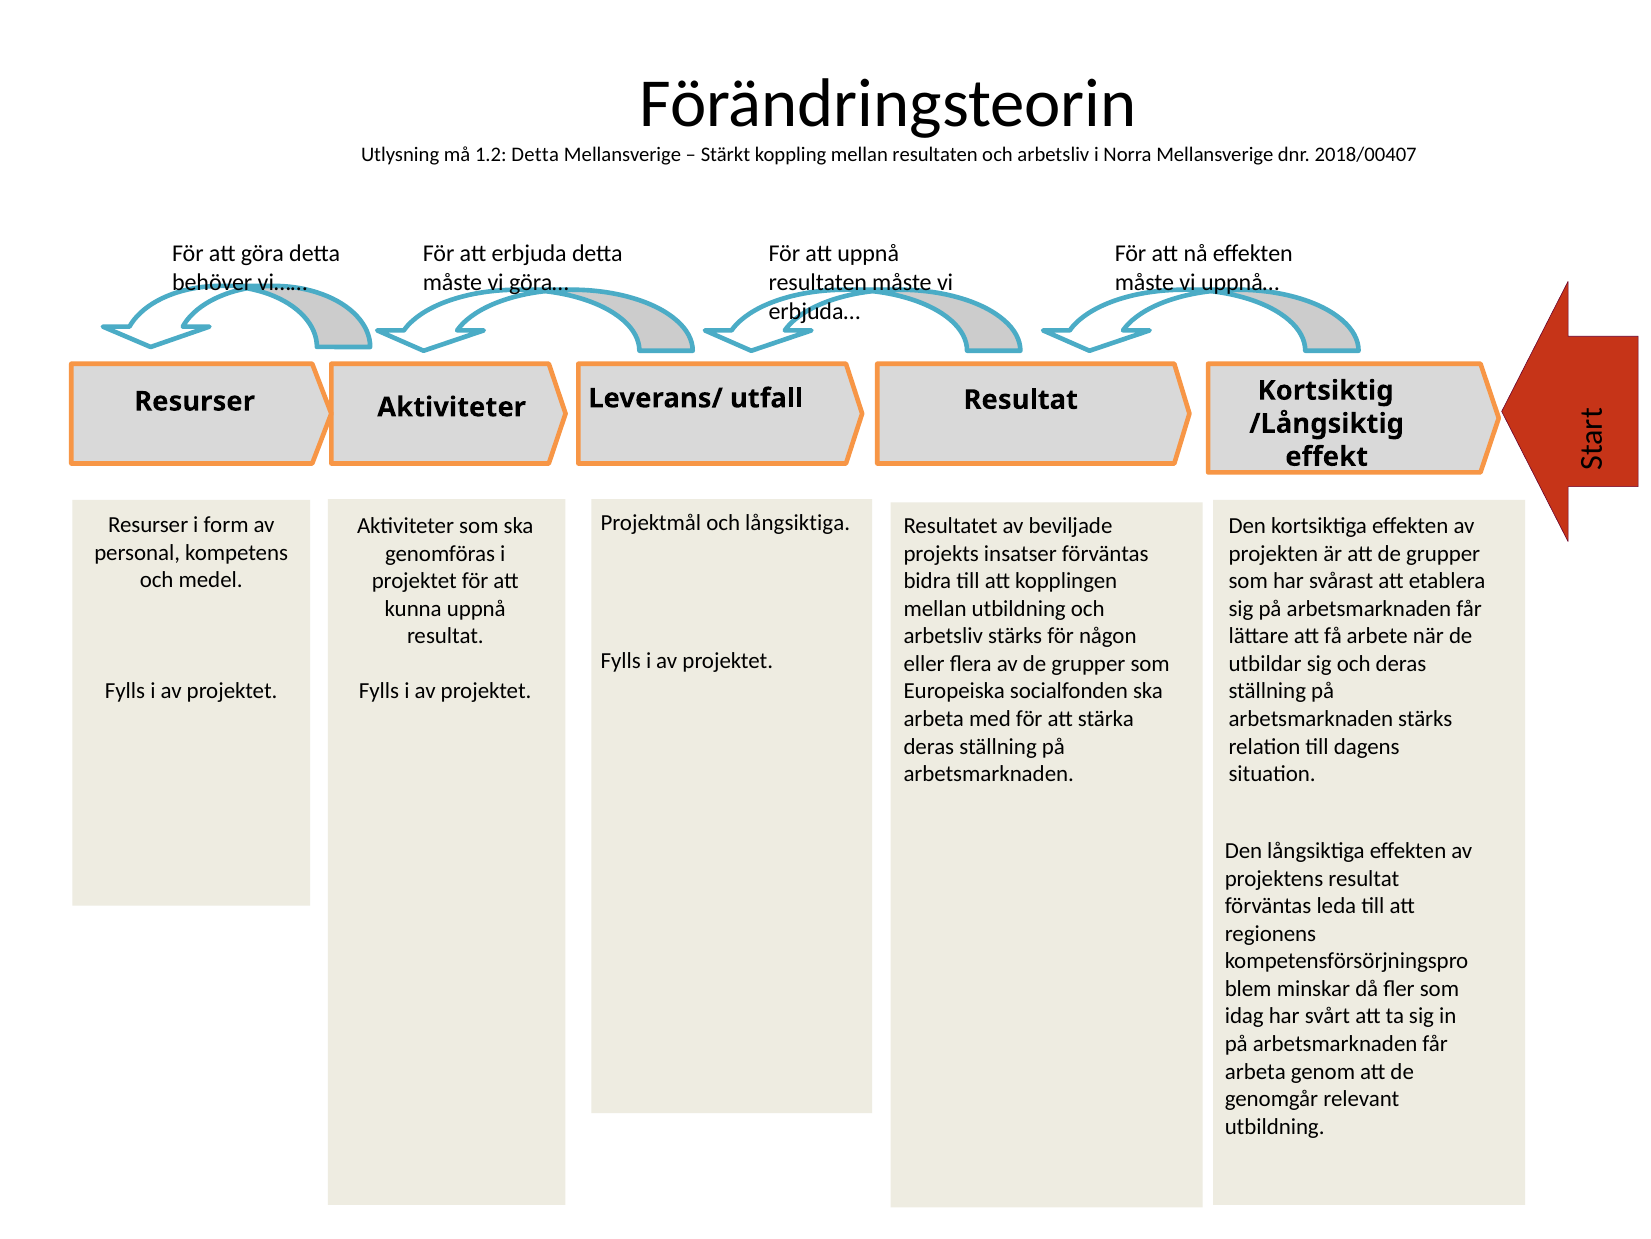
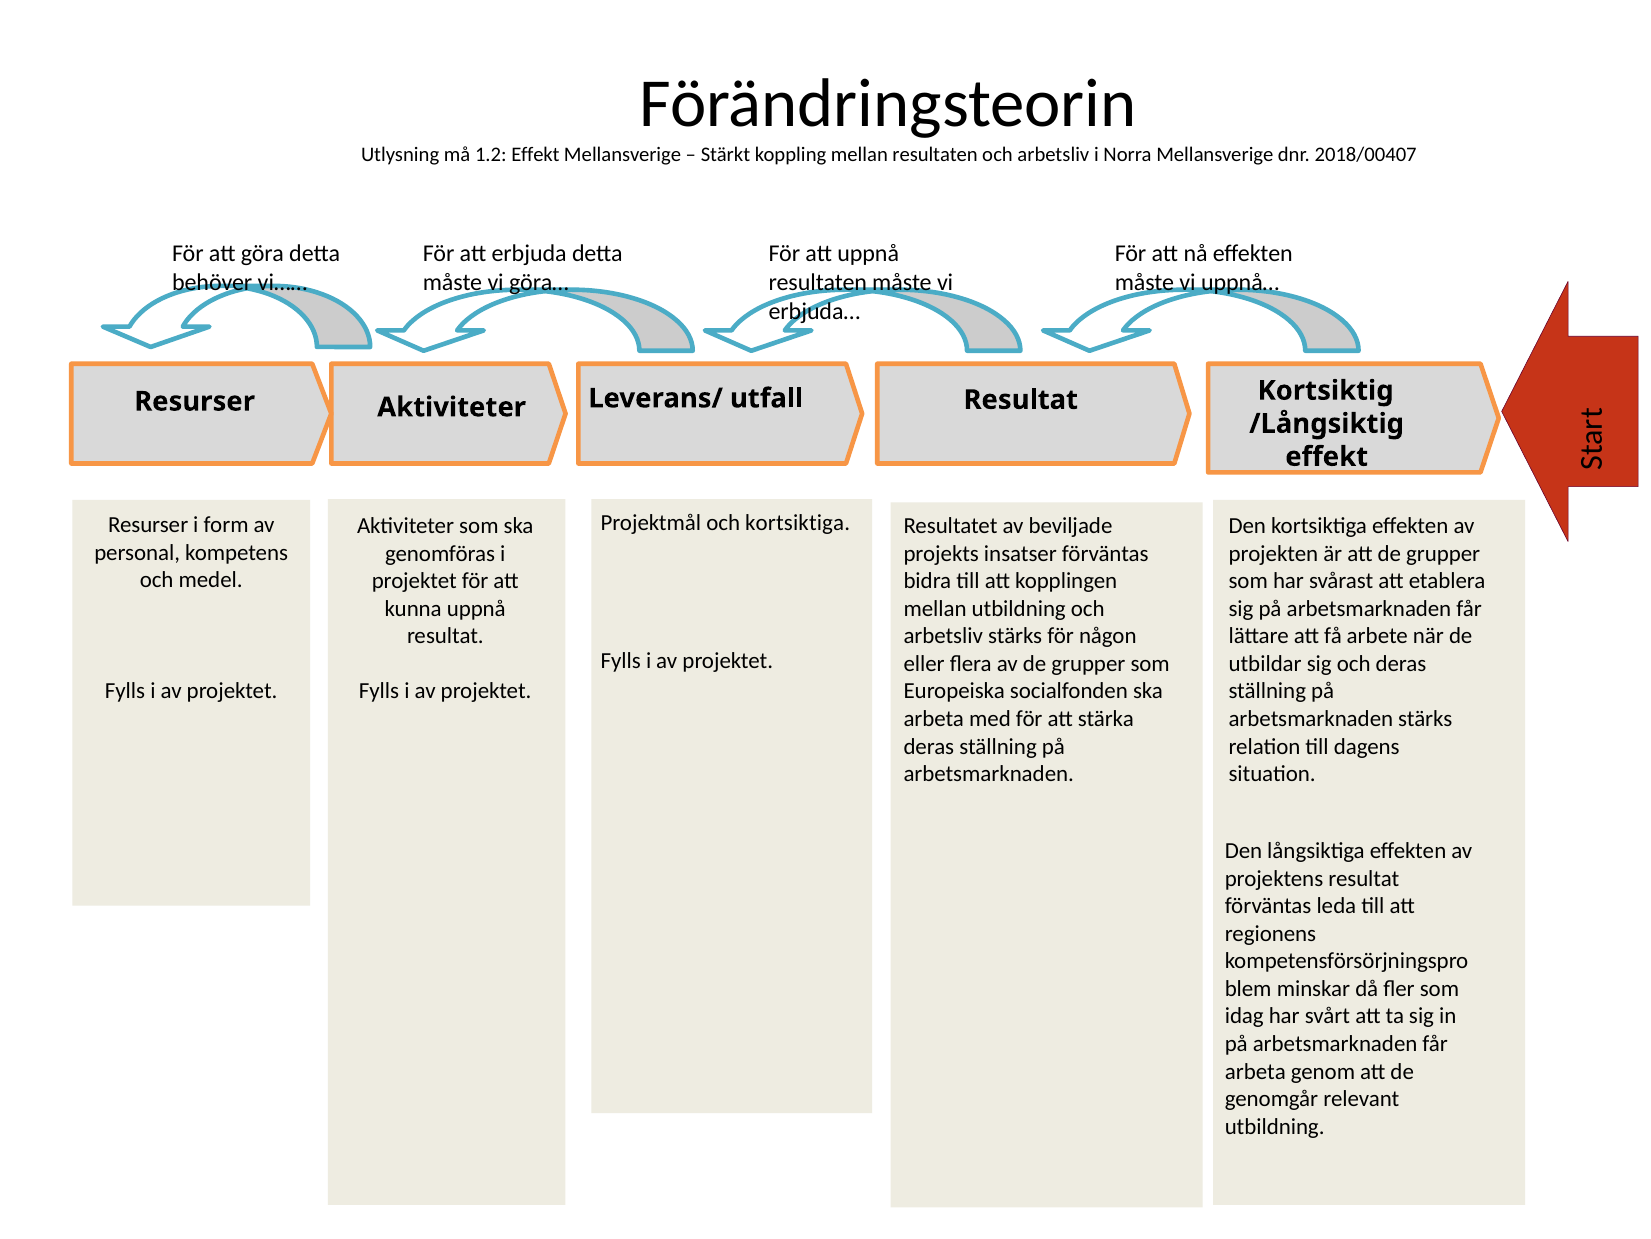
1.2 Detta: Detta -> Effekt
och långsiktiga: långsiktiga -> kortsiktiga
